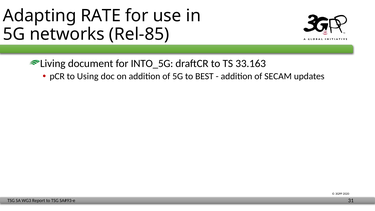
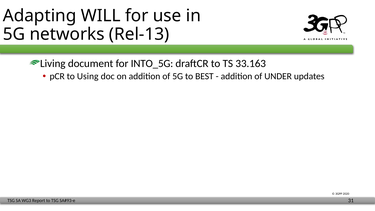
RATE: RATE -> WILL
Rel-85: Rel-85 -> Rel-13
SECAM: SECAM -> UNDER
